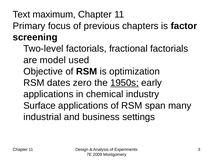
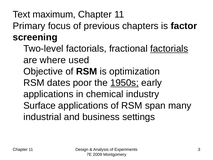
factorials at (169, 49) underline: none -> present
model: model -> where
zero: zero -> poor
